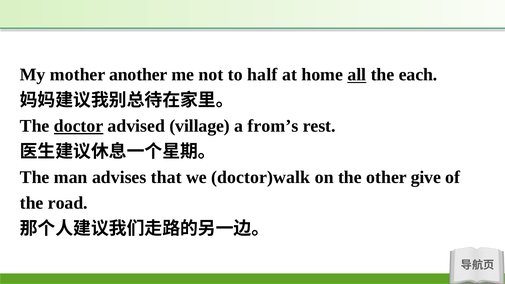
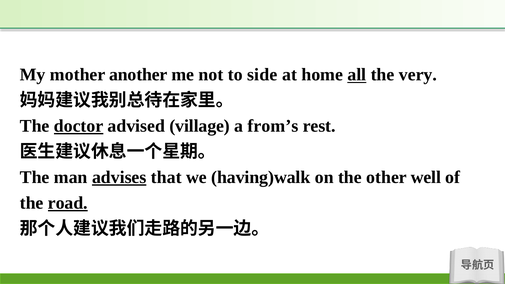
half: half -> side
each: each -> very
advises underline: none -> present
doctor)walk: doctor)walk -> having)walk
give: give -> well
road underline: none -> present
